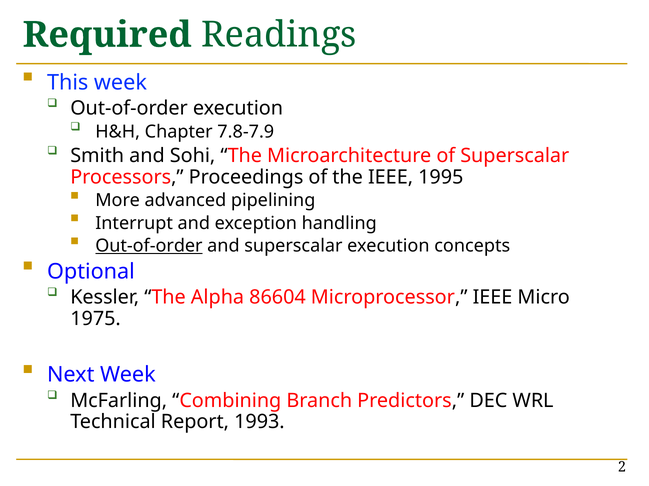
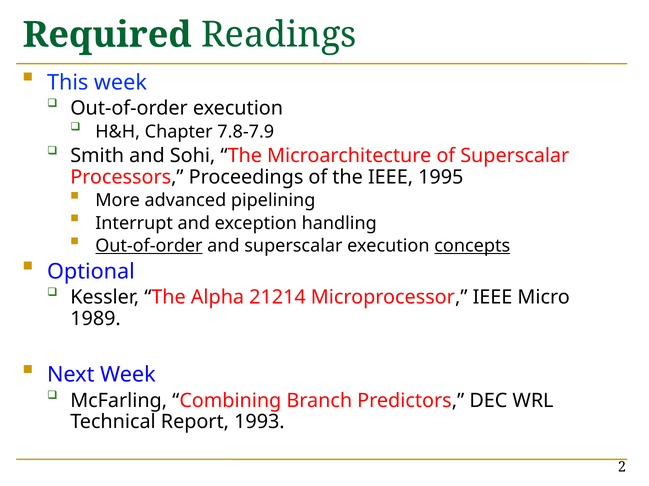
concepts underline: none -> present
86604: 86604 -> 21214
1975: 1975 -> 1989
